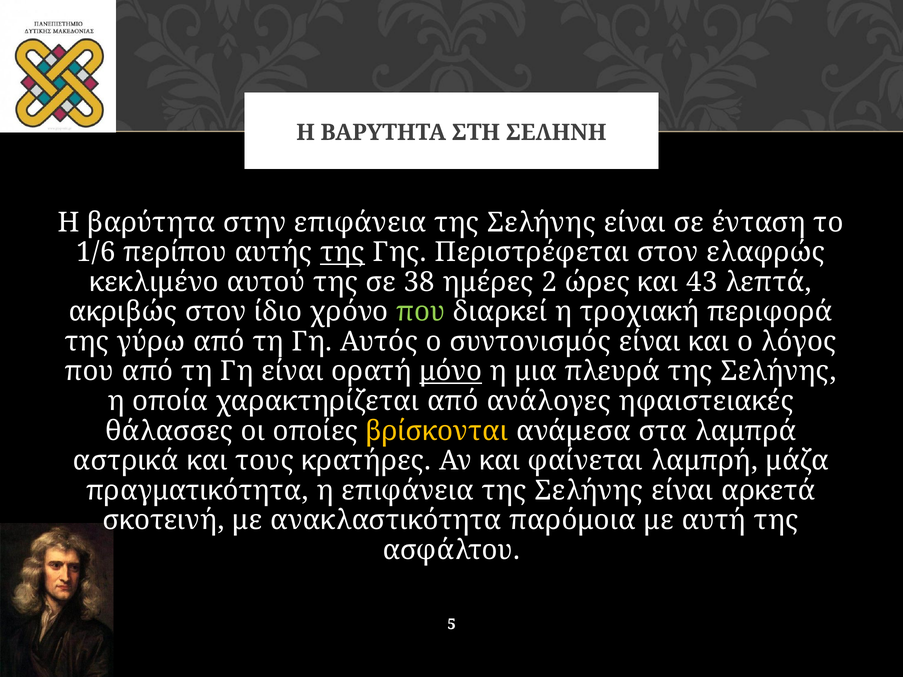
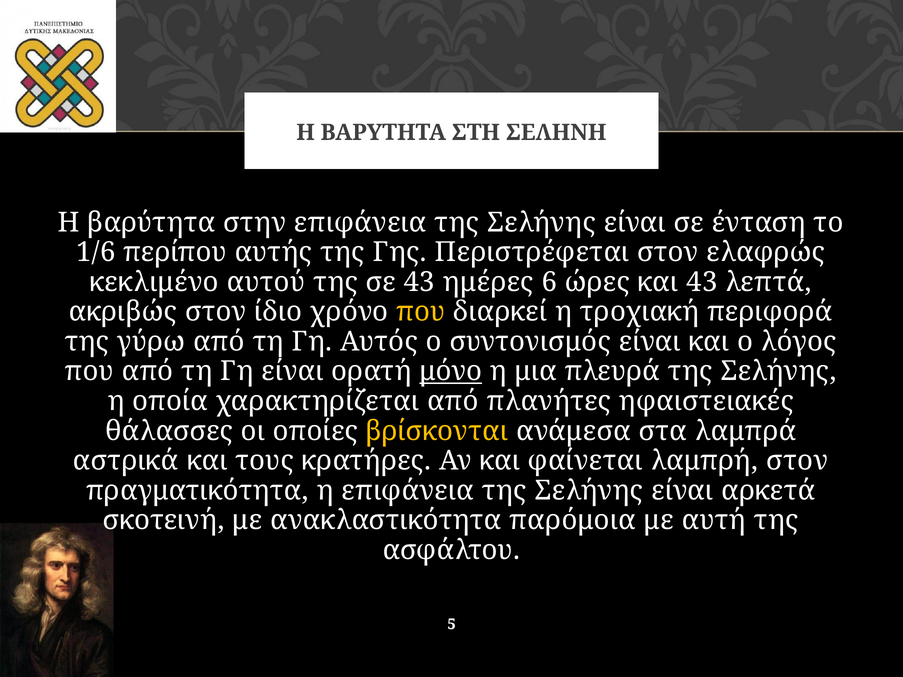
της at (342, 252) underline: present -> none
σε 38: 38 -> 43
2: 2 -> 6
που at (421, 312) colour: light green -> yellow
ανάλογες: ανάλογες -> πλανήτες
λαμπρή μάζα: μάζα -> στον
